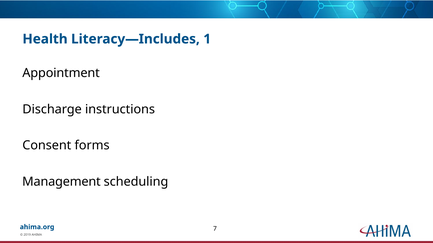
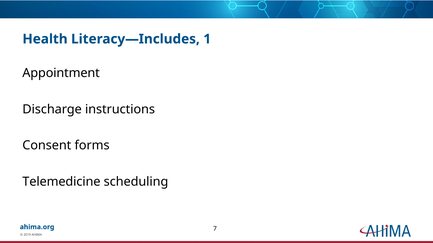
Management: Management -> Telemedicine
